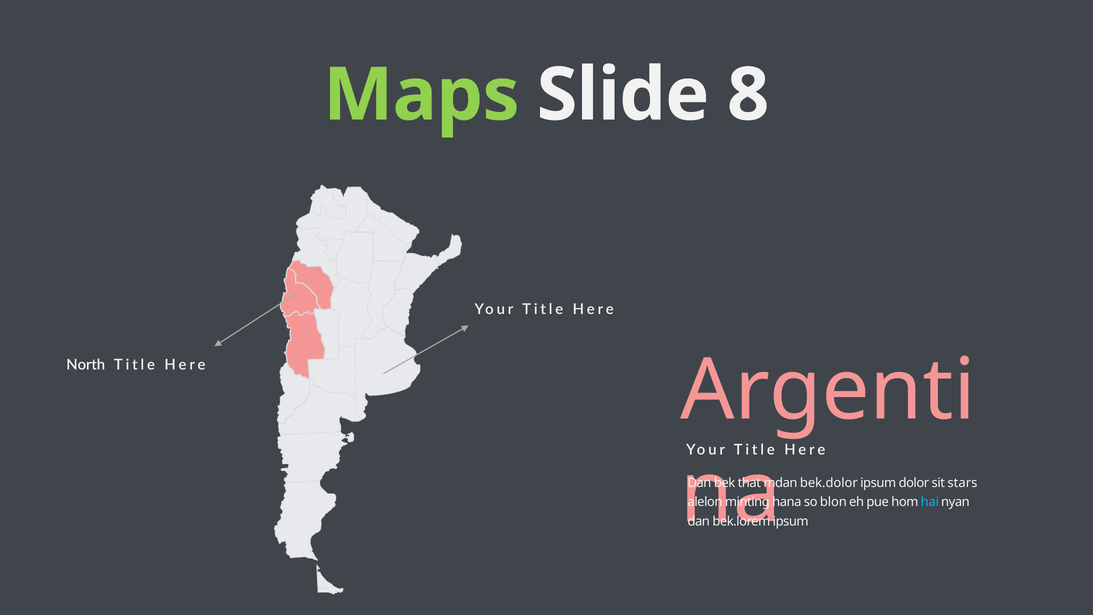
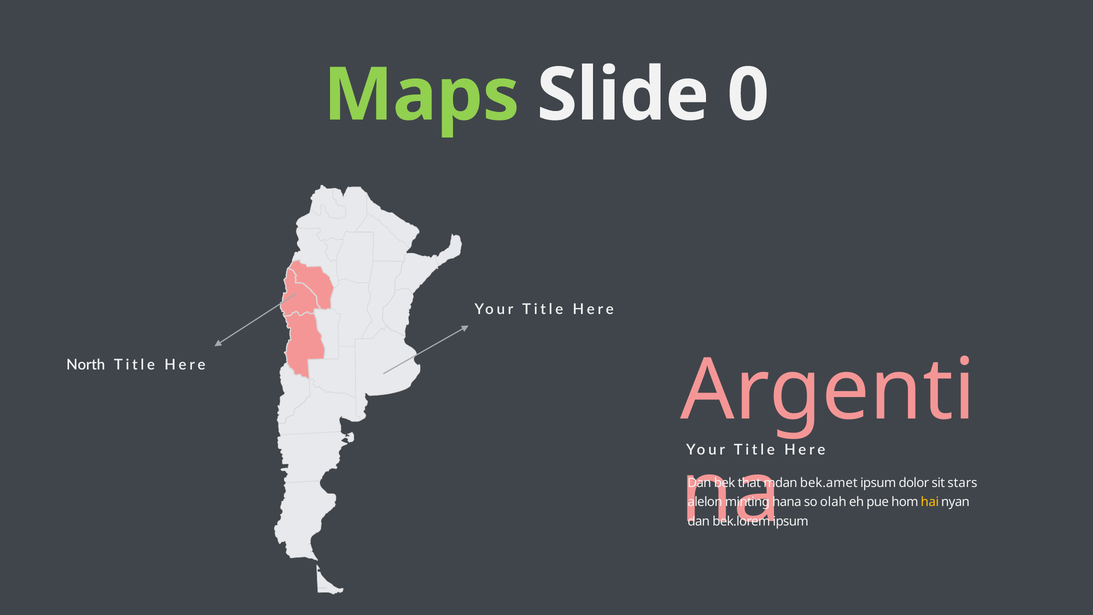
8: 8 -> 0
bek.dolor: bek.dolor -> bek.amet
blon: blon -> olah
hai colour: light blue -> yellow
